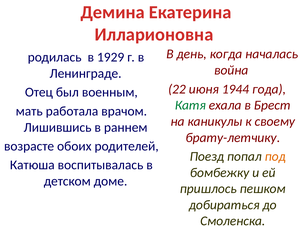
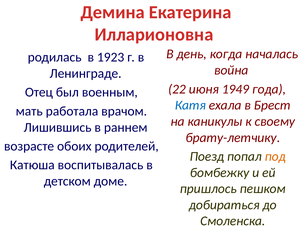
1929: 1929 -> 1923
1944: 1944 -> 1949
Катя colour: green -> blue
